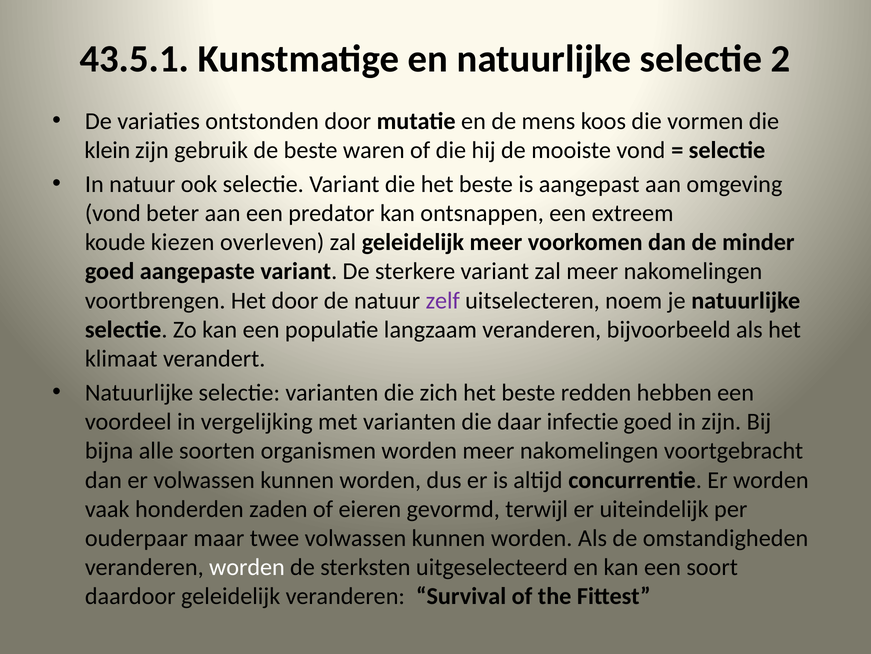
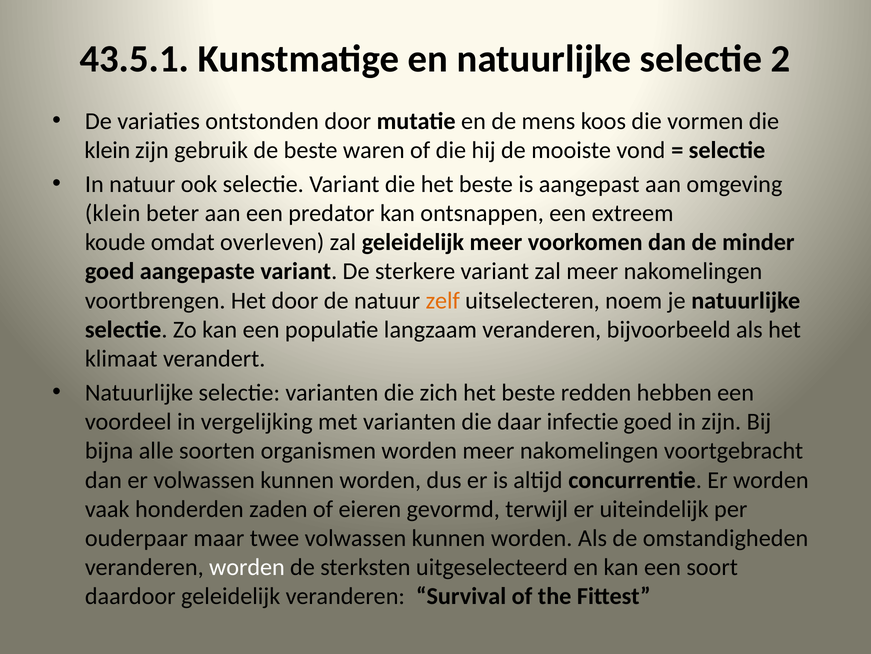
vond at (113, 213): vond -> klein
kiezen: kiezen -> omdat
zelf colour: purple -> orange
